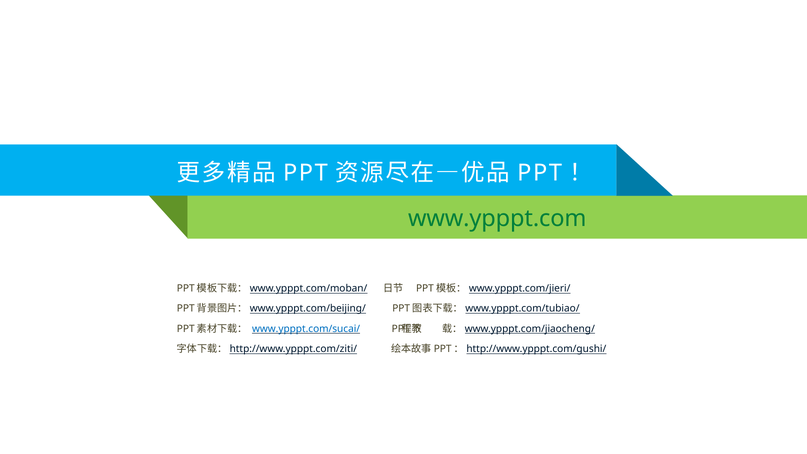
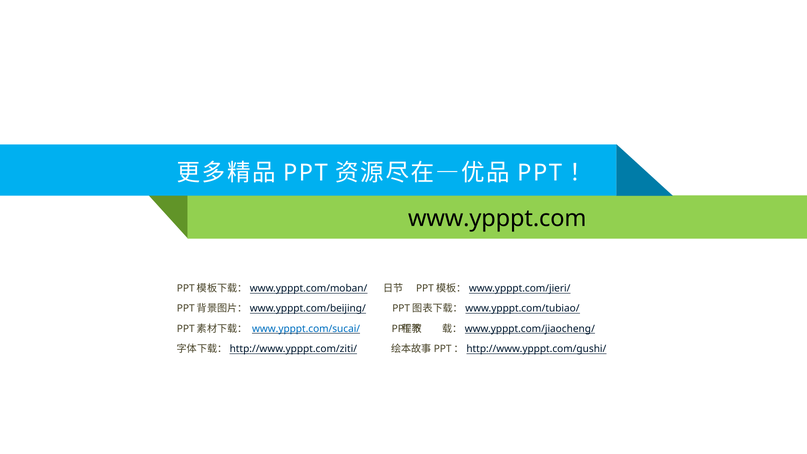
www.ypppt.com colour: green -> black
